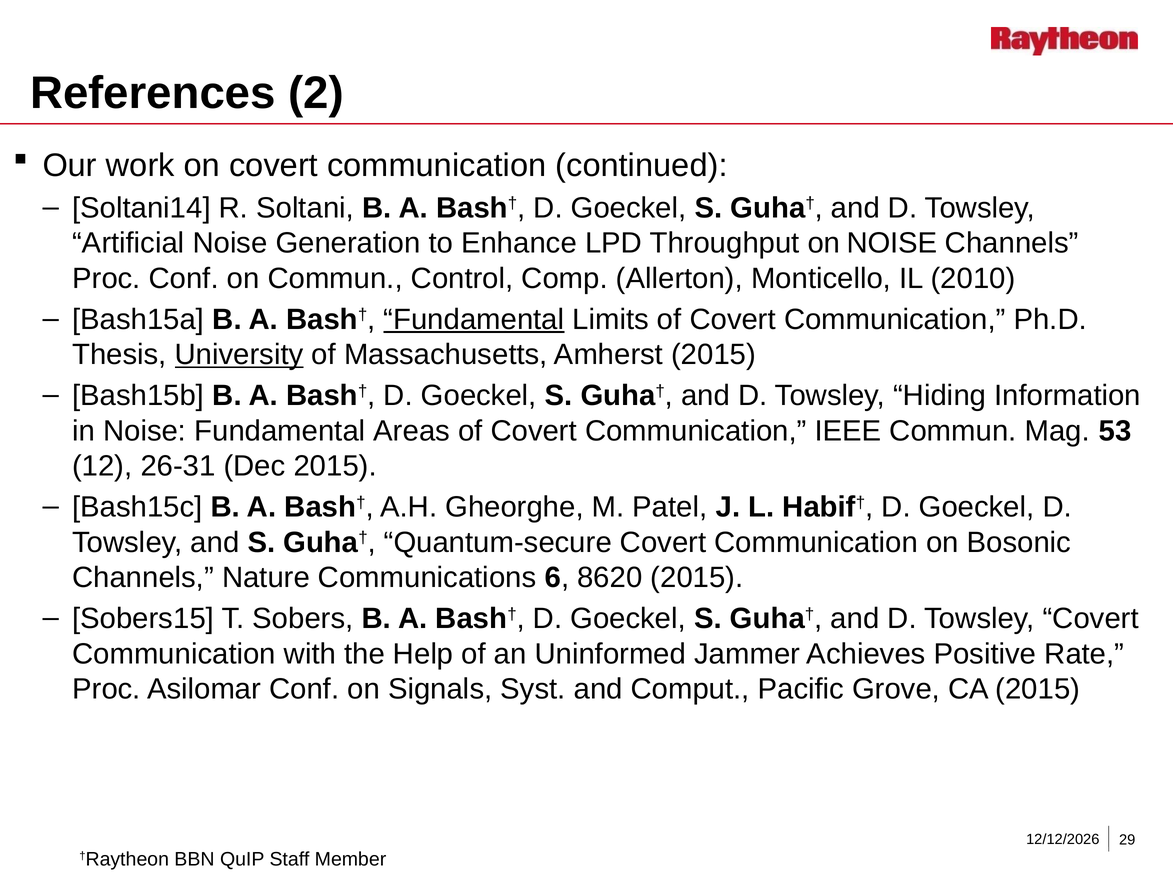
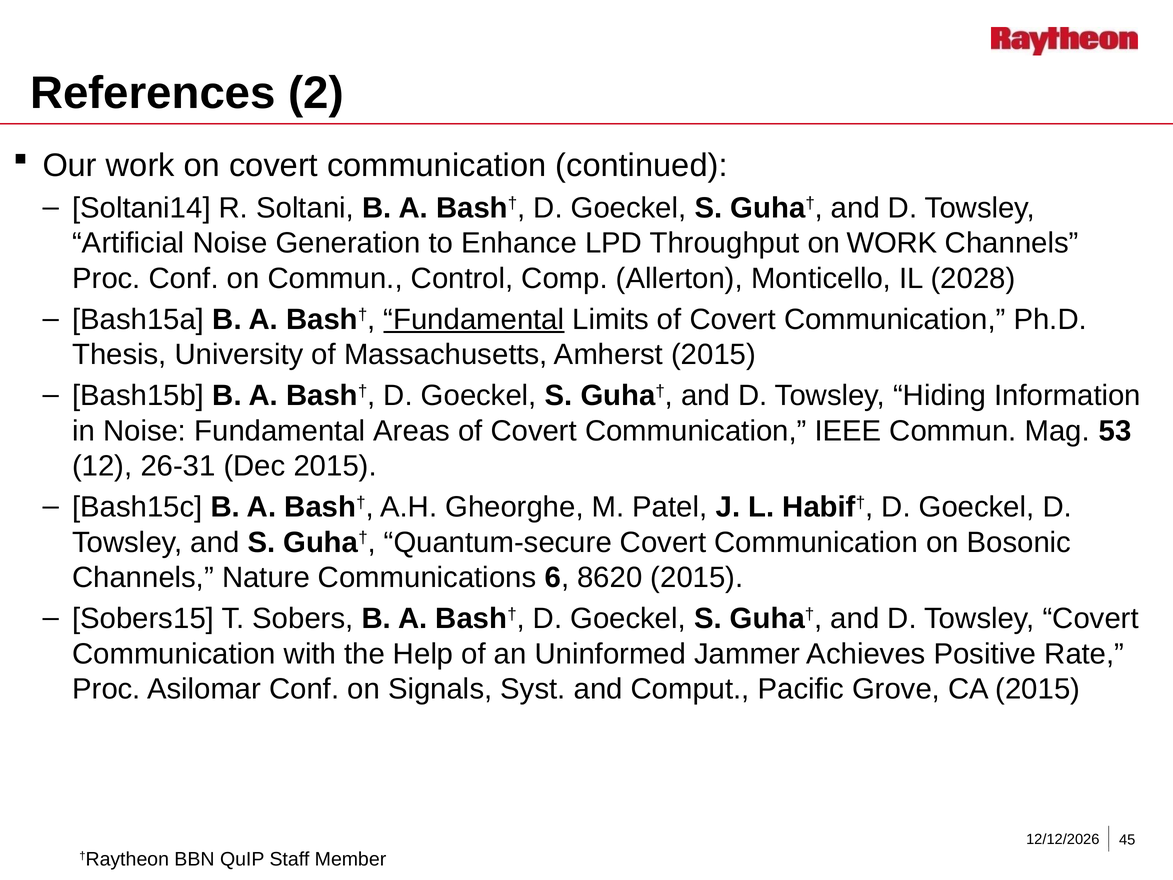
on NOISE: NOISE -> WORK
2010: 2010 -> 2028
University underline: present -> none
29: 29 -> 45
